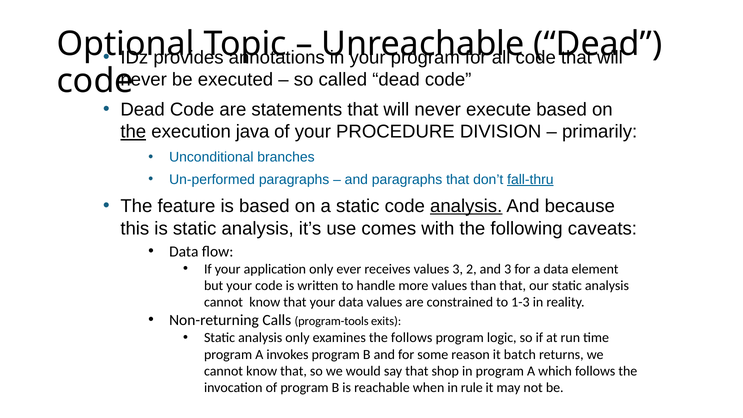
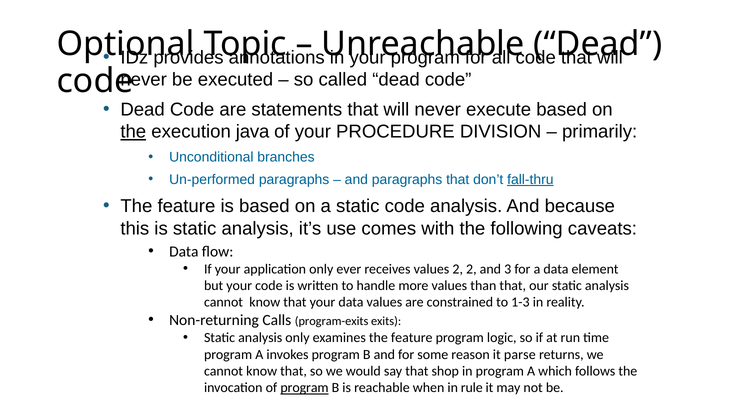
analysis at (466, 206) underline: present -> none
values 3: 3 -> 2
program-tools: program-tools -> program-exits
examines the follows: follows -> feature
batch: batch -> parse
program at (304, 388) underline: none -> present
